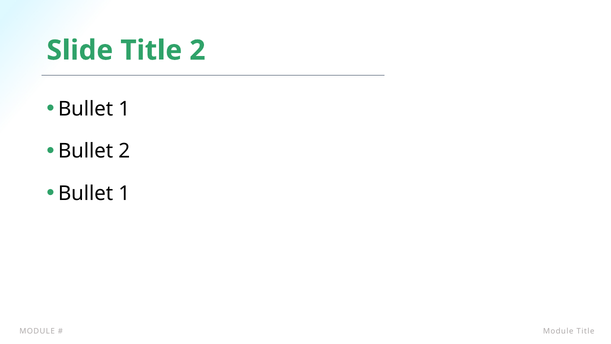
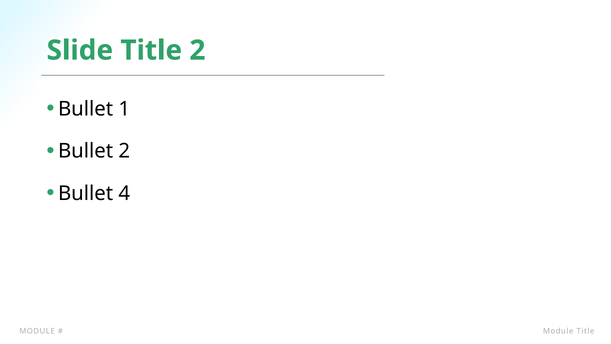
1 at (124, 193): 1 -> 4
